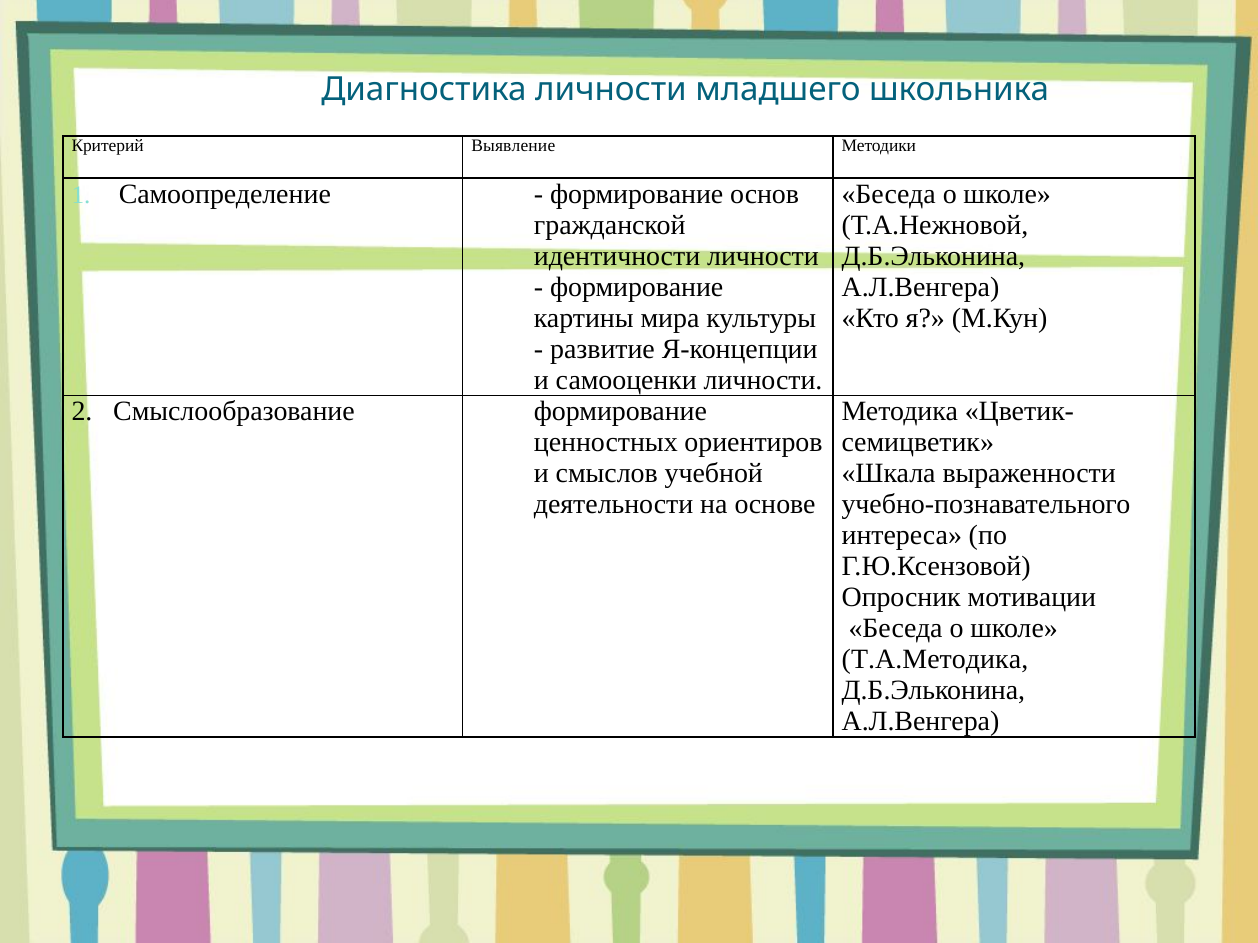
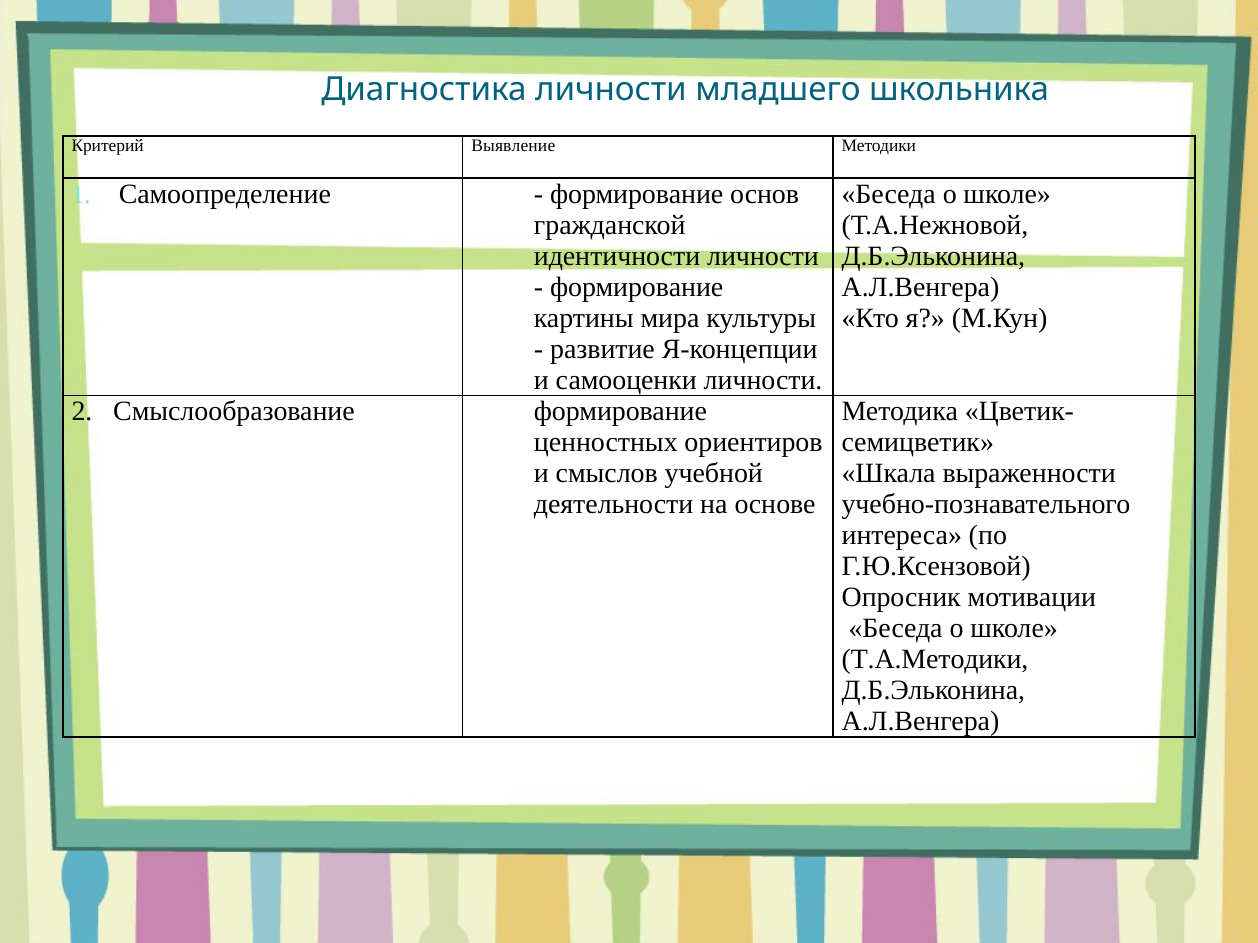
Т.А.Методика: Т.А.Методика -> Т.А.Методики
